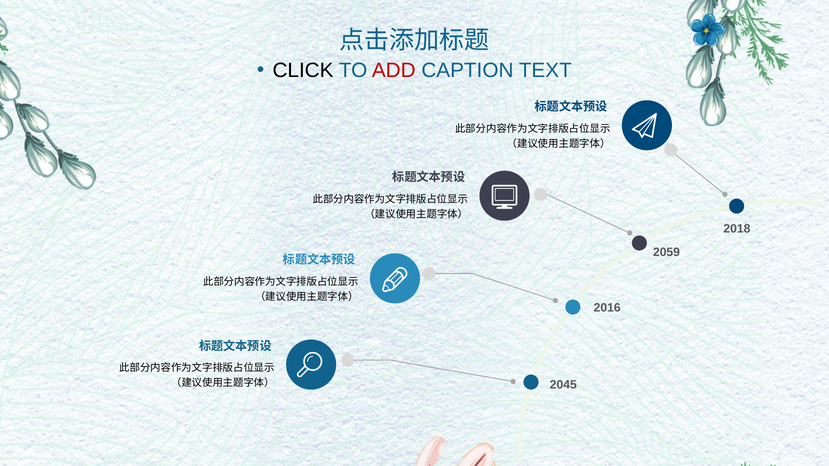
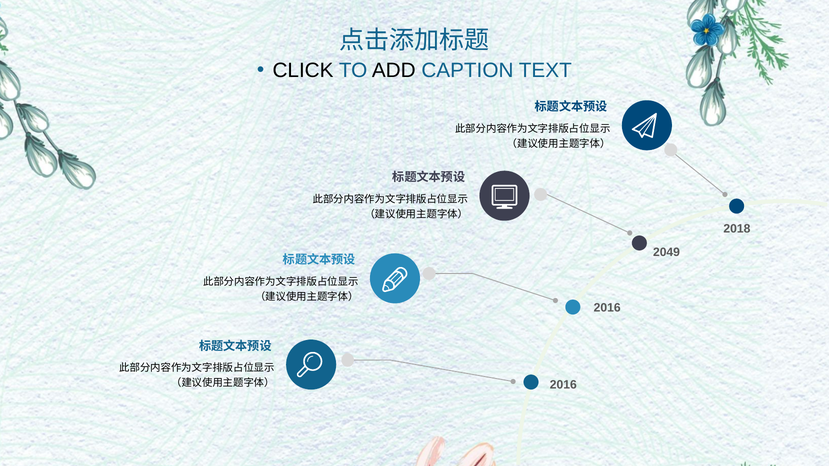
ADD colour: red -> black
2059: 2059 -> 2049
2045 at (563, 385): 2045 -> 2016
